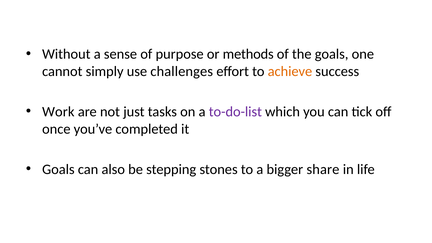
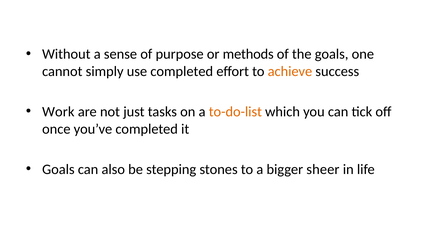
use challenges: challenges -> completed
to-do-list colour: purple -> orange
share: share -> sheer
